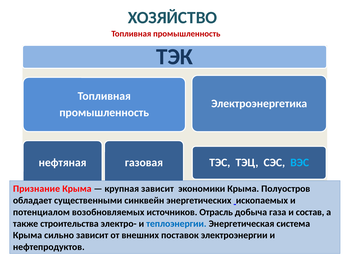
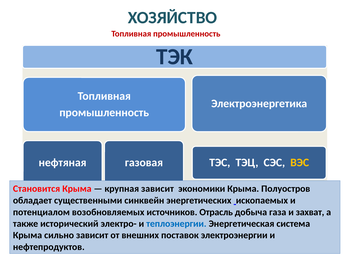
ВЭС colour: light blue -> yellow
Признание: Признание -> Становится
состав: состав -> захват
строительства: строительства -> исторический
